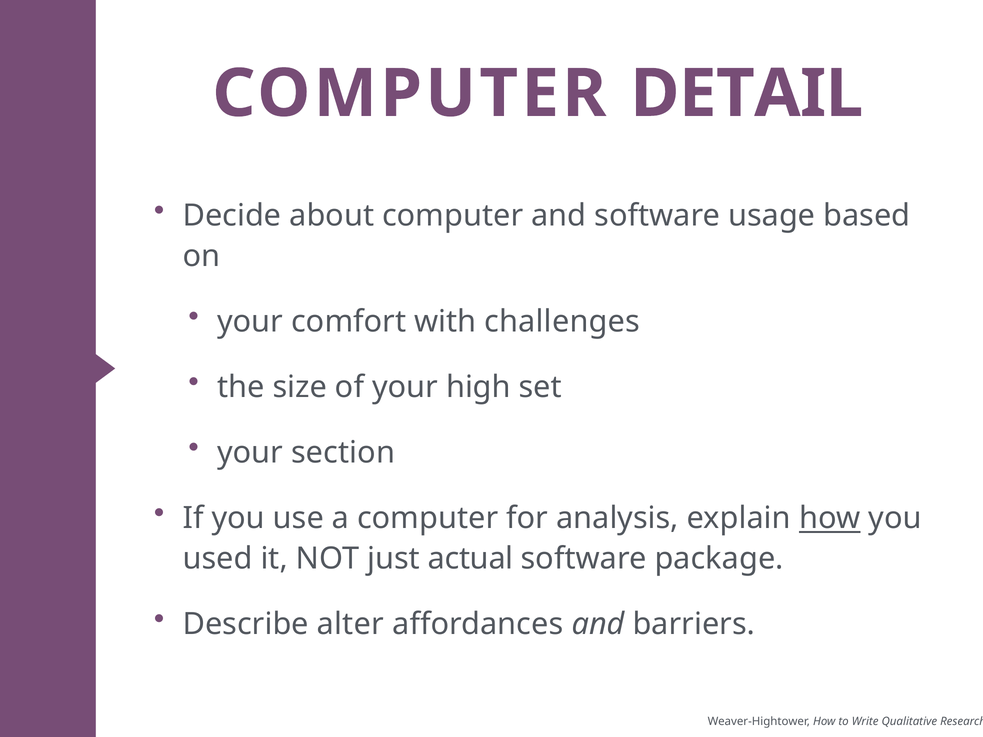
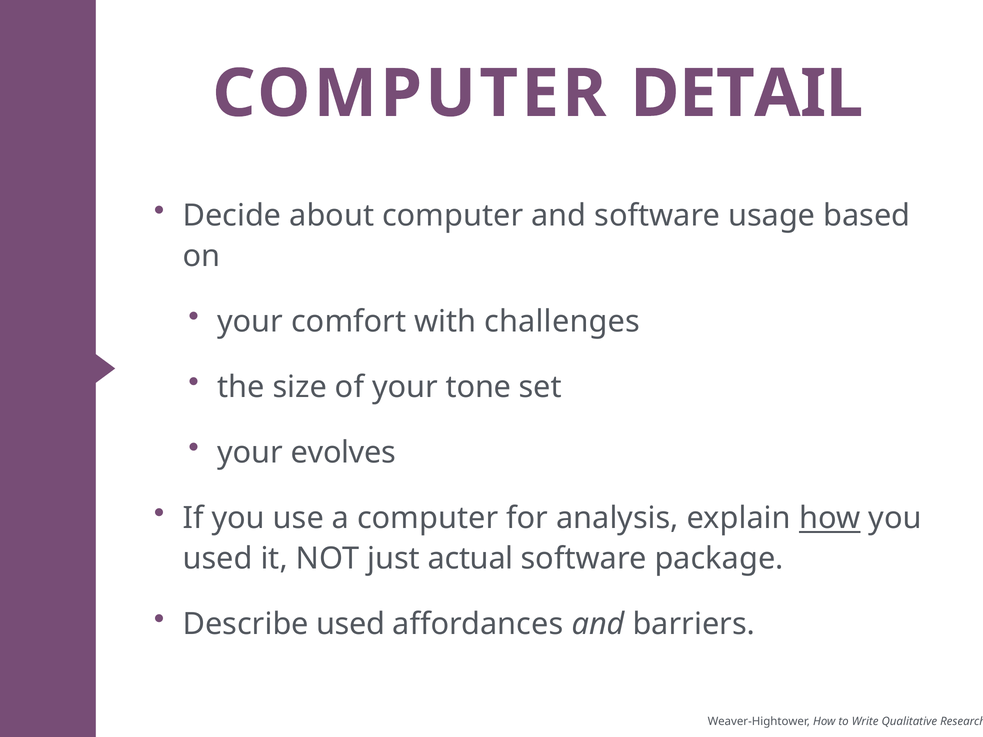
high: high -> tone
section: section -> evolves
Describe alter: alter -> used
